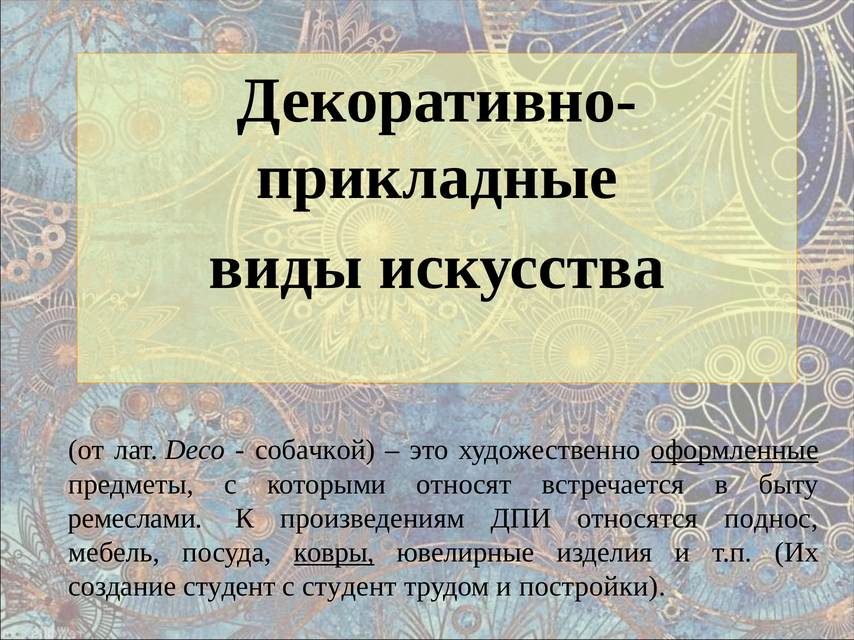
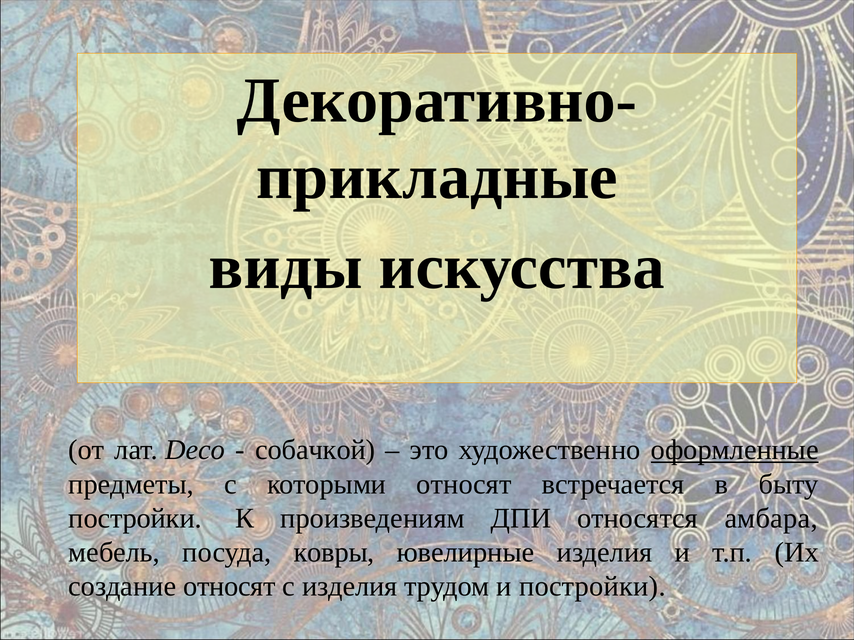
ремеслами at (135, 519): ремеслами -> постройки
поднос: поднос -> амбара
ковры underline: present -> none
создание студент: студент -> относят
с студент: студент -> изделия
